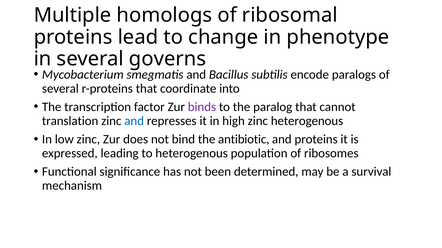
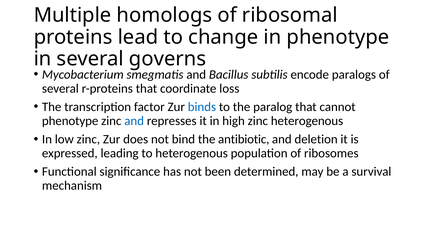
into: into -> loss
binds colour: purple -> blue
translation at (70, 121): translation -> phenotype
and proteins: proteins -> deletion
